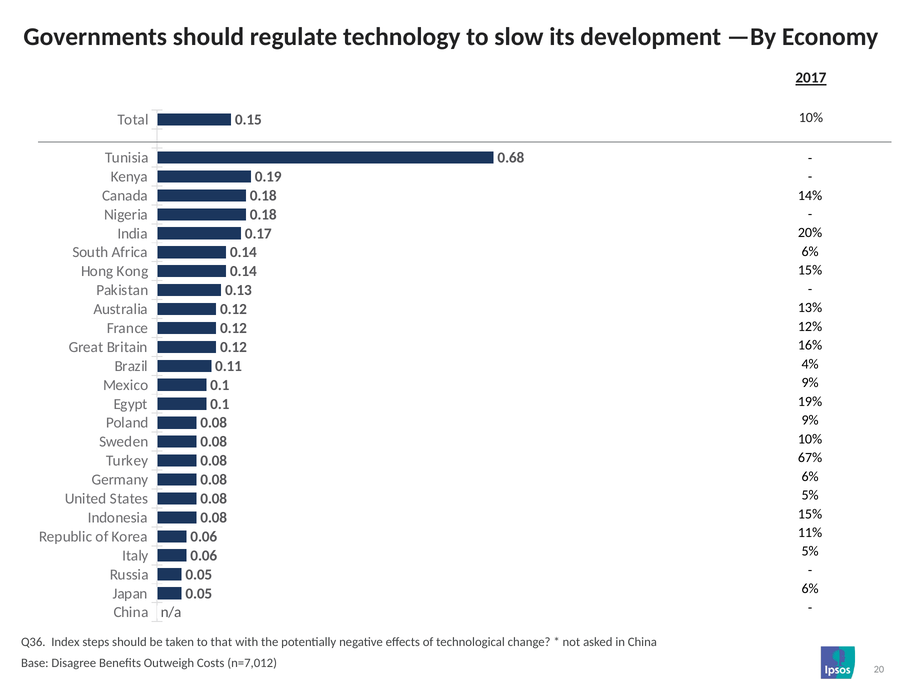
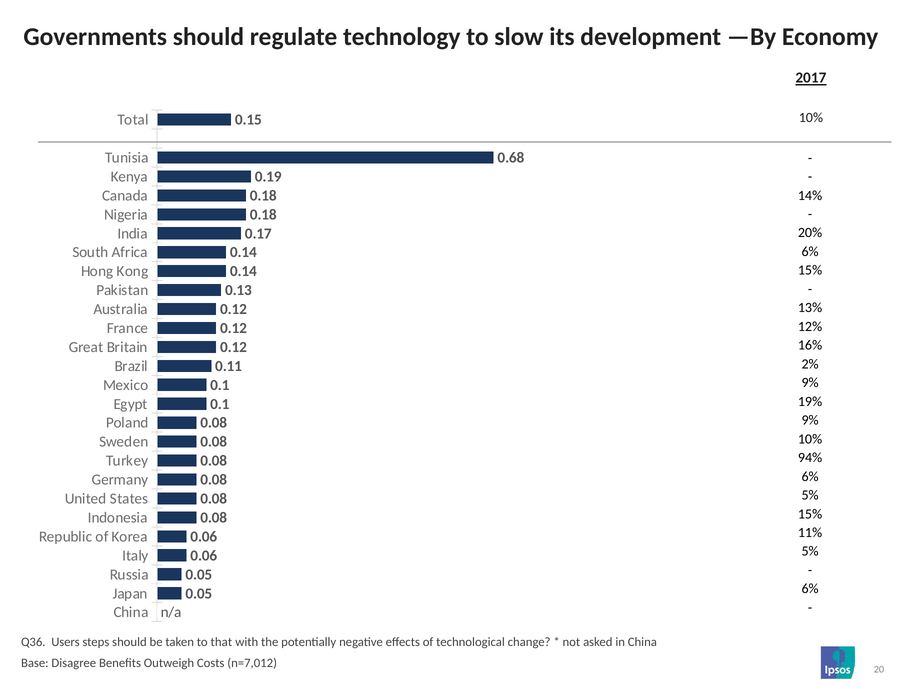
4%: 4% -> 2%
67%: 67% -> 94%
Index: Index -> Users
